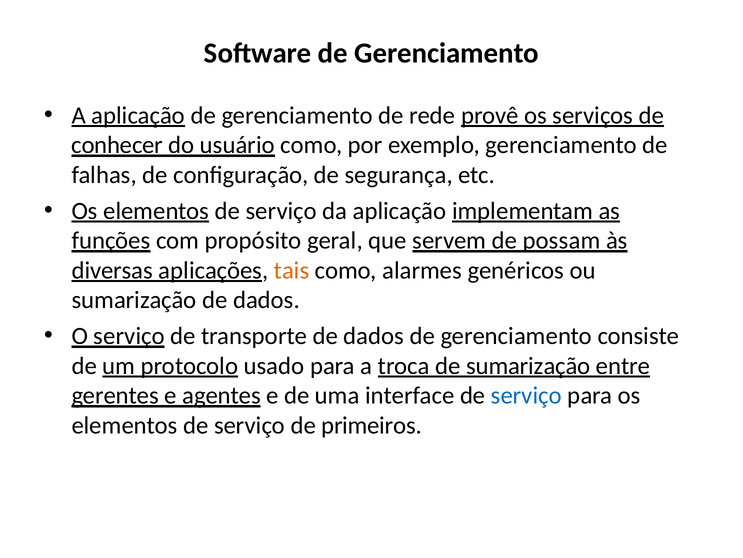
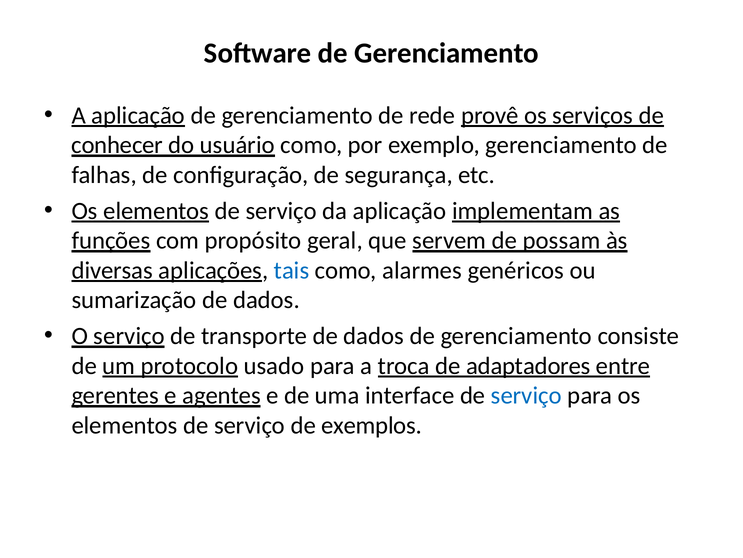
tais colour: orange -> blue
de sumarização: sumarização -> adaptadores
primeiros: primeiros -> exemplos
